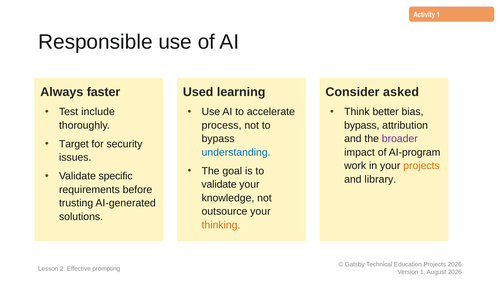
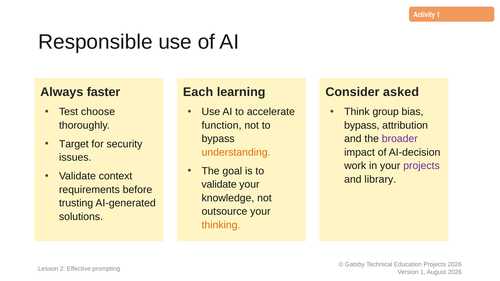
Used: Used -> Each
include: include -> choose
better: better -> group
process: process -> function
understanding colour: blue -> orange
AI-program: AI-program -> AI-decision
projects at (421, 166) colour: orange -> purple
specific: specific -> context
